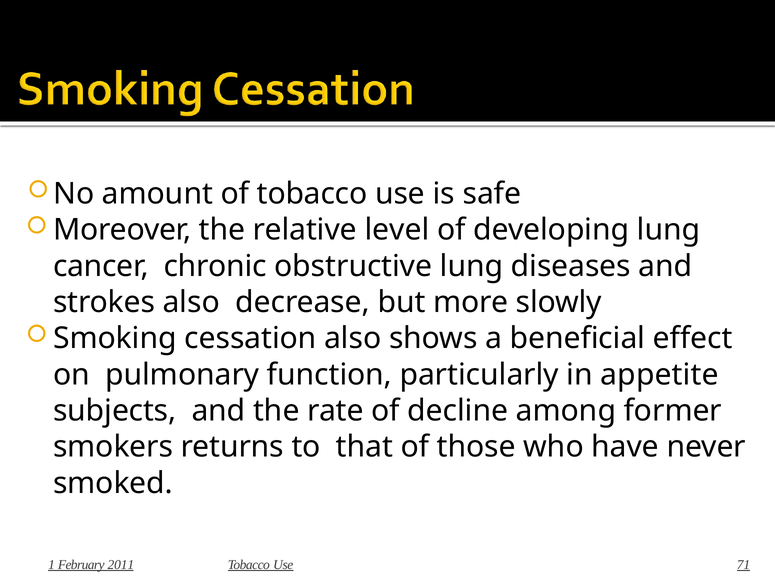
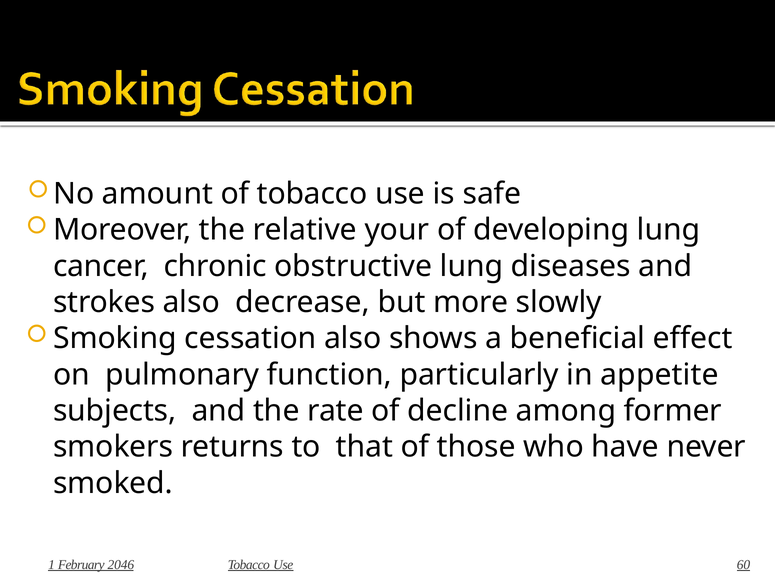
level: level -> your
2011: 2011 -> 2046
71: 71 -> 60
